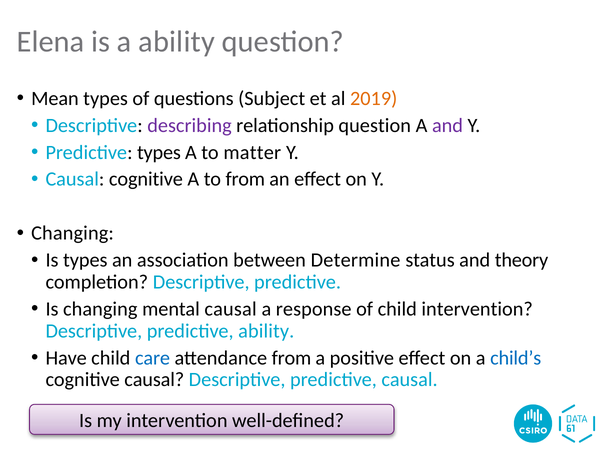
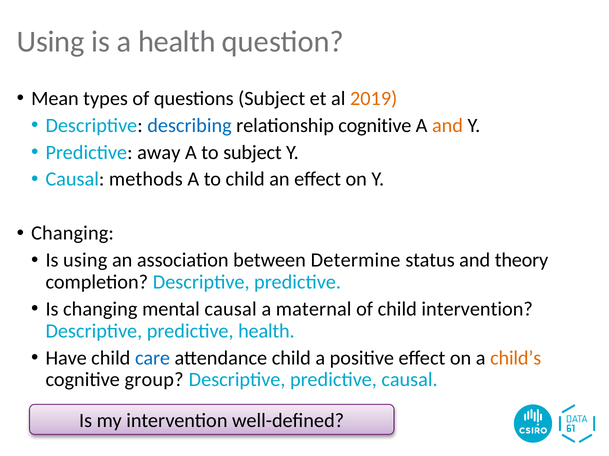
Elena at (51, 42): Elena -> Using
a ability: ability -> health
describing colour: purple -> blue
relationship question: question -> cognitive
and at (448, 126) colour: purple -> orange
Predictive types: types -> away
to matter: matter -> subject
Causal cognitive: cognitive -> methods
to from: from -> child
Is types: types -> using
response: response -> maternal
predictive ability: ability -> health
attendance from: from -> child
child’s colour: blue -> orange
cognitive causal: causal -> group
